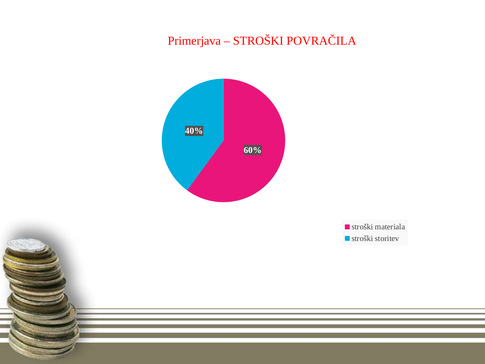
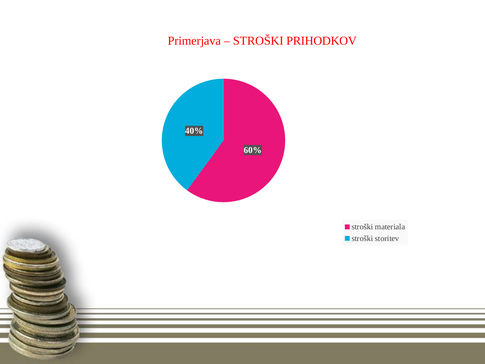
POVRAČILA: POVRAČILA -> PRIHODKOV
